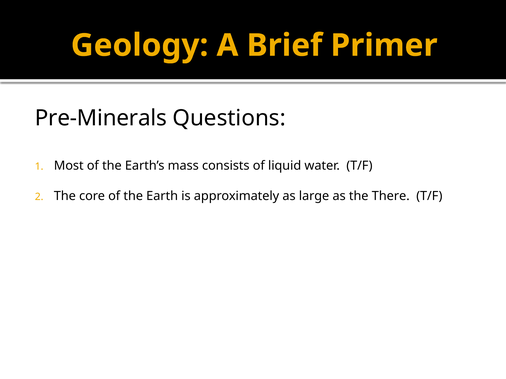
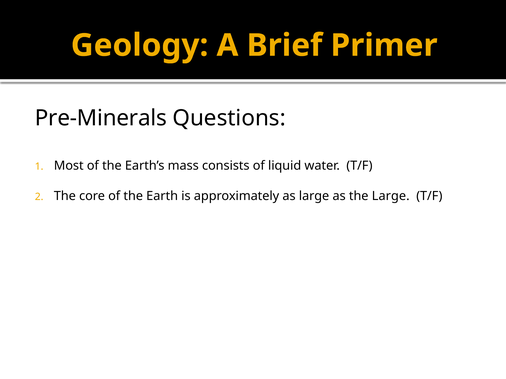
the There: There -> Large
